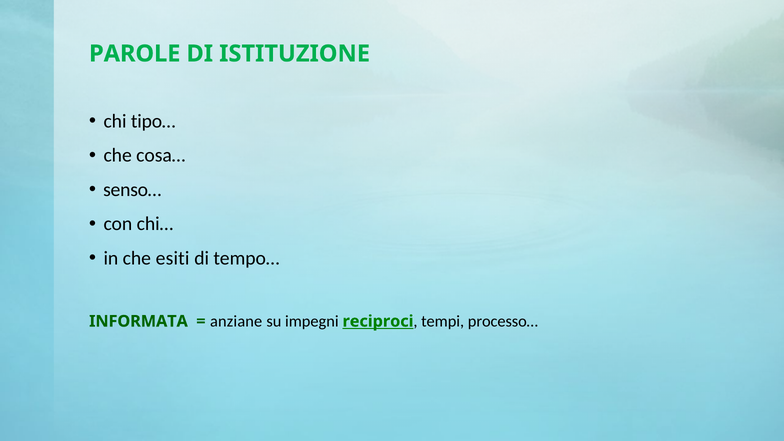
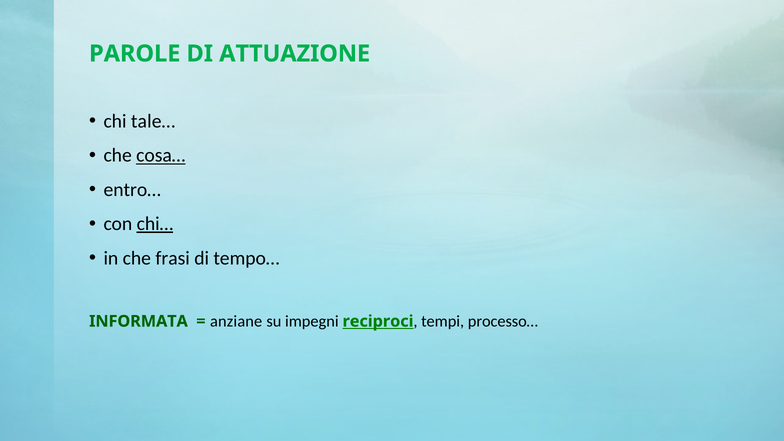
ISTITUZIONE: ISTITUZIONE -> ATTUAZIONE
tipo…: tipo… -> tale…
cosa… underline: none -> present
senso…: senso… -> entro…
chi… underline: none -> present
esiti: esiti -> frasi
